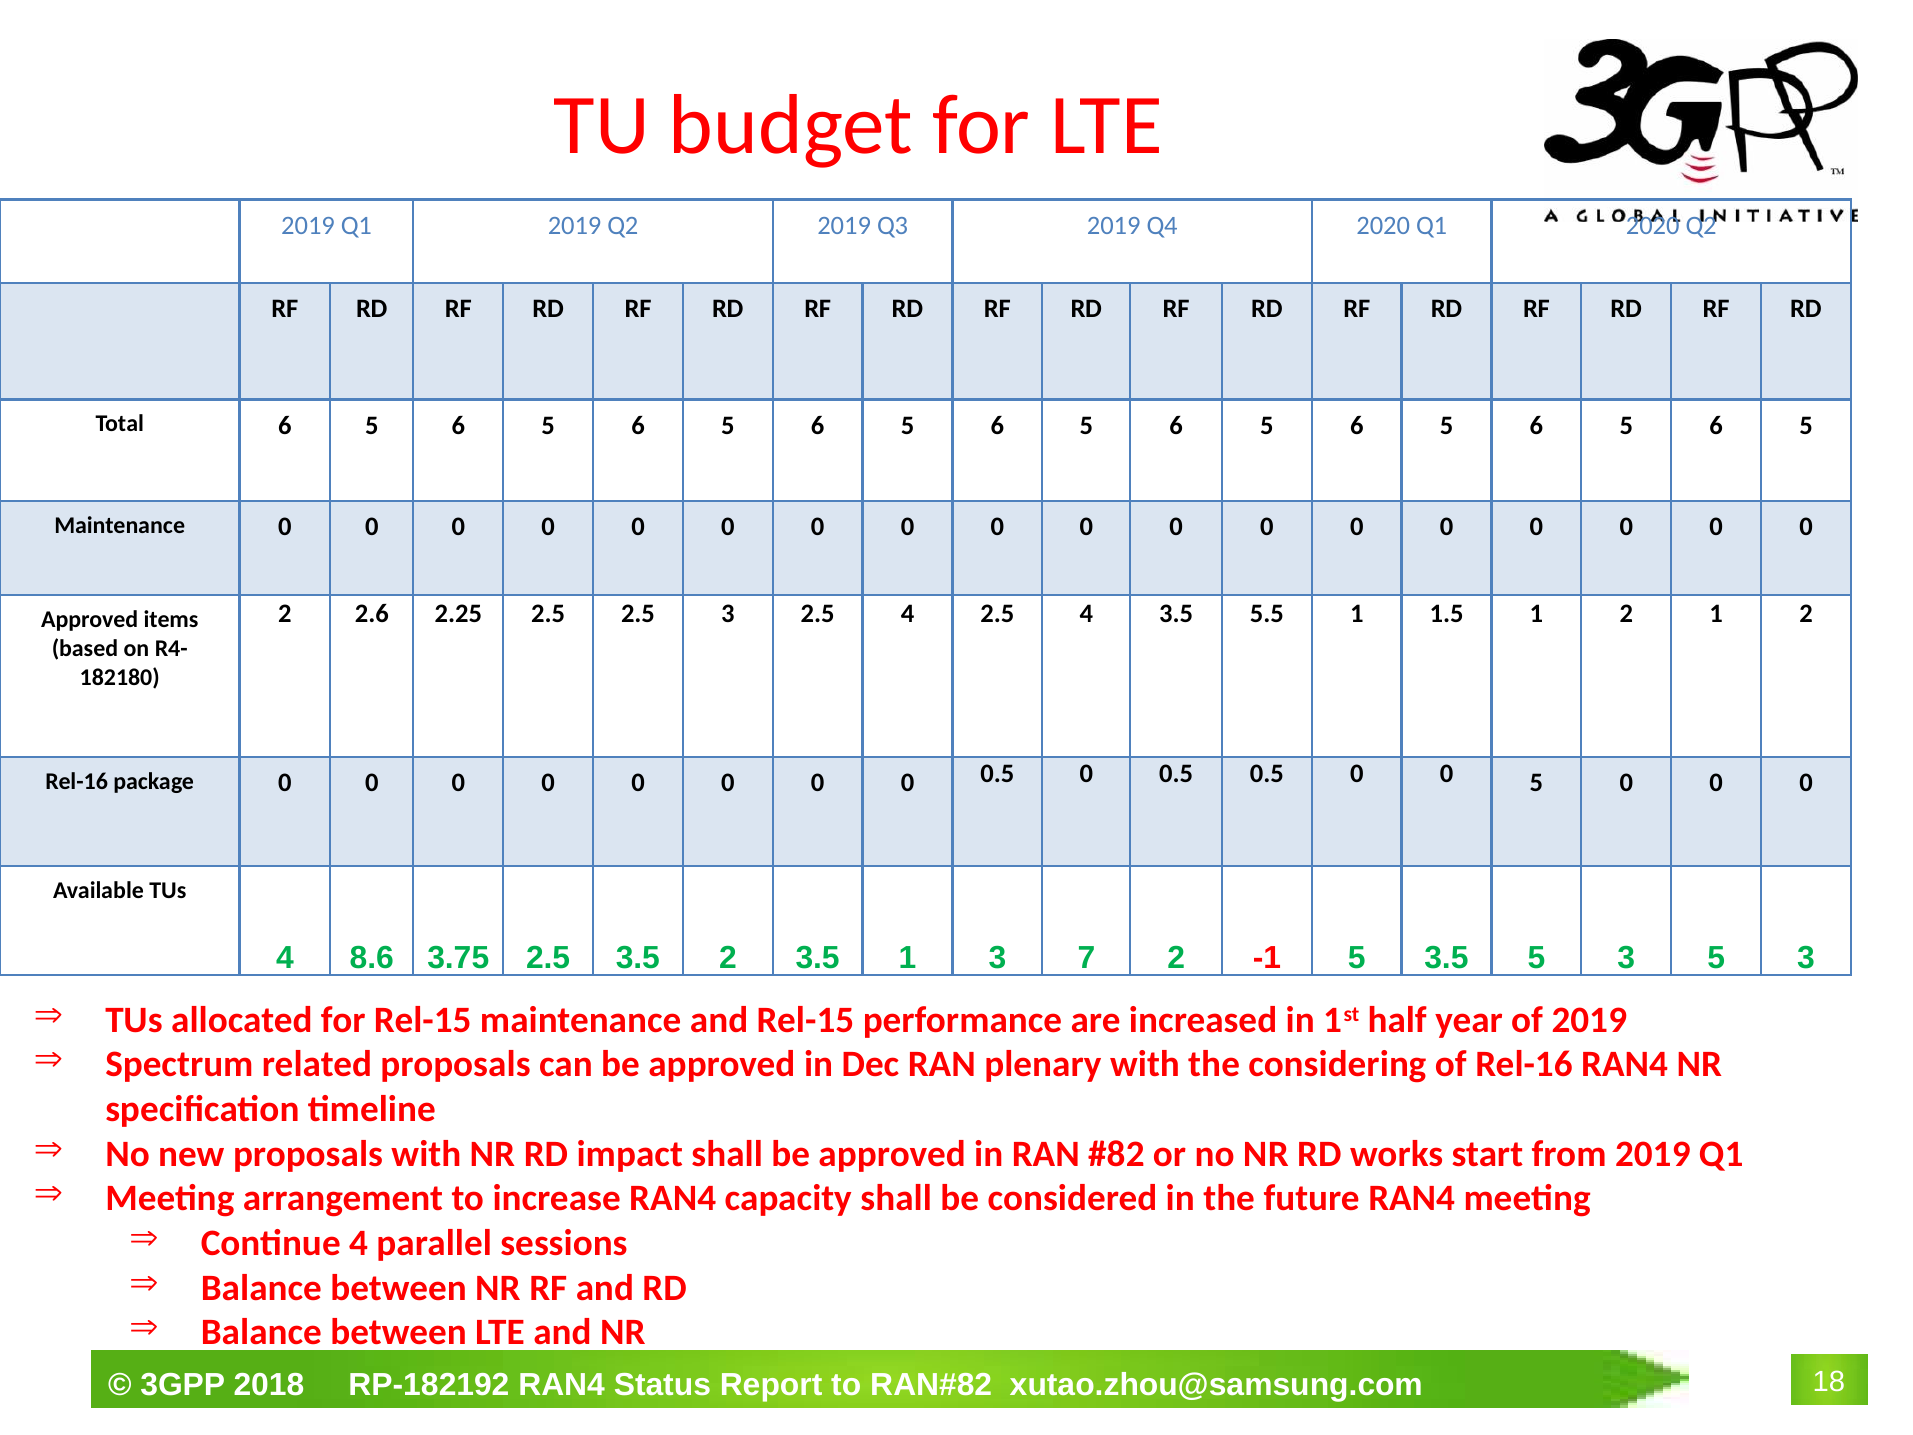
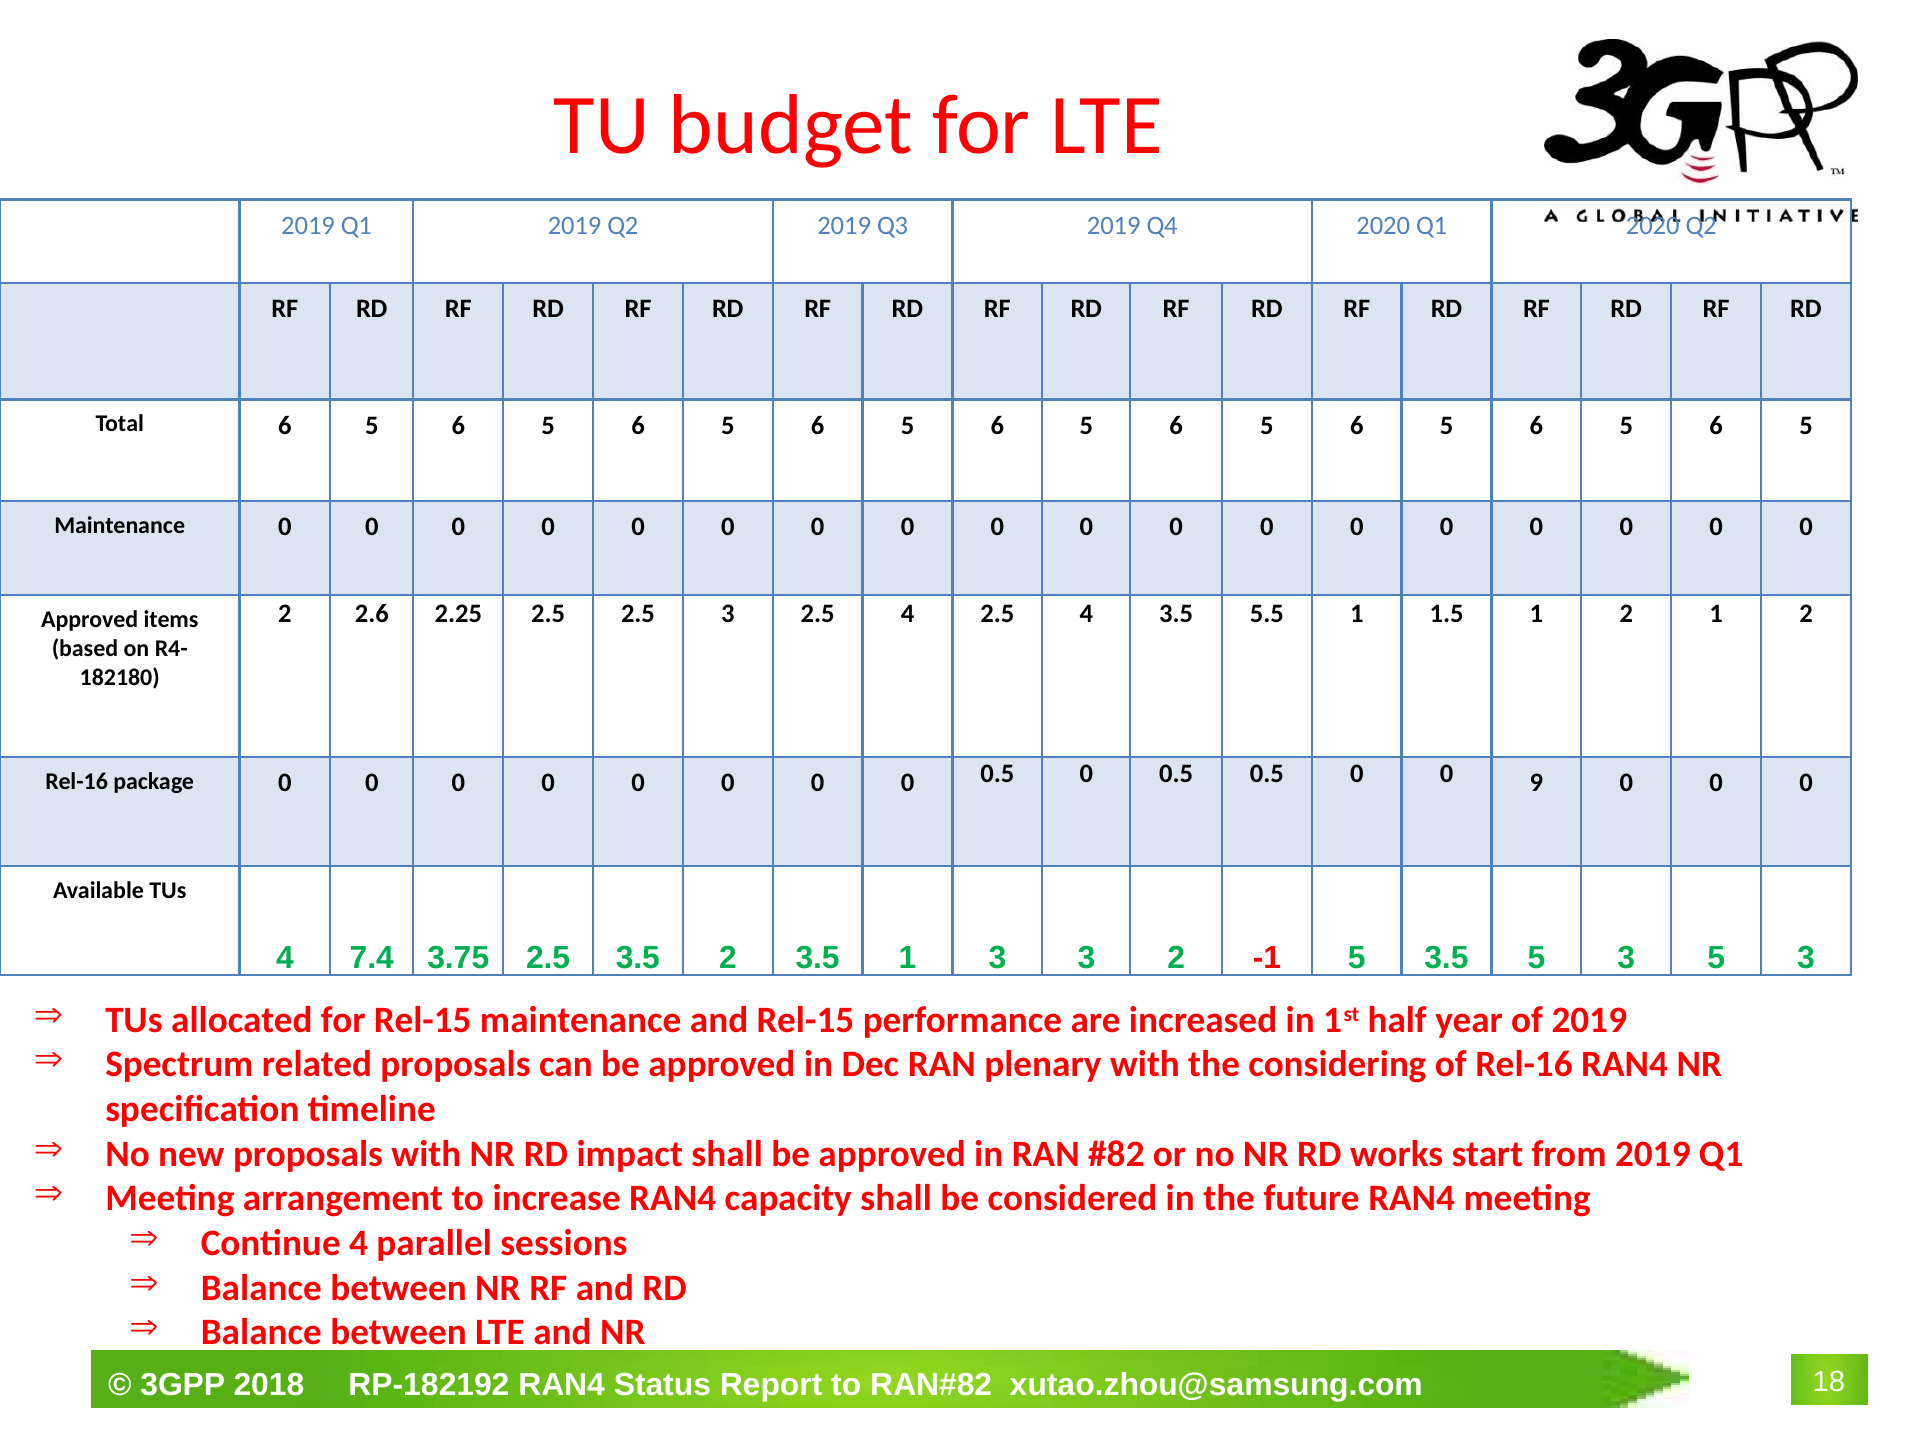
0 5: 5 -> 9
8.6: 8.6 -> 7.4
3 7: 7 -> 3
